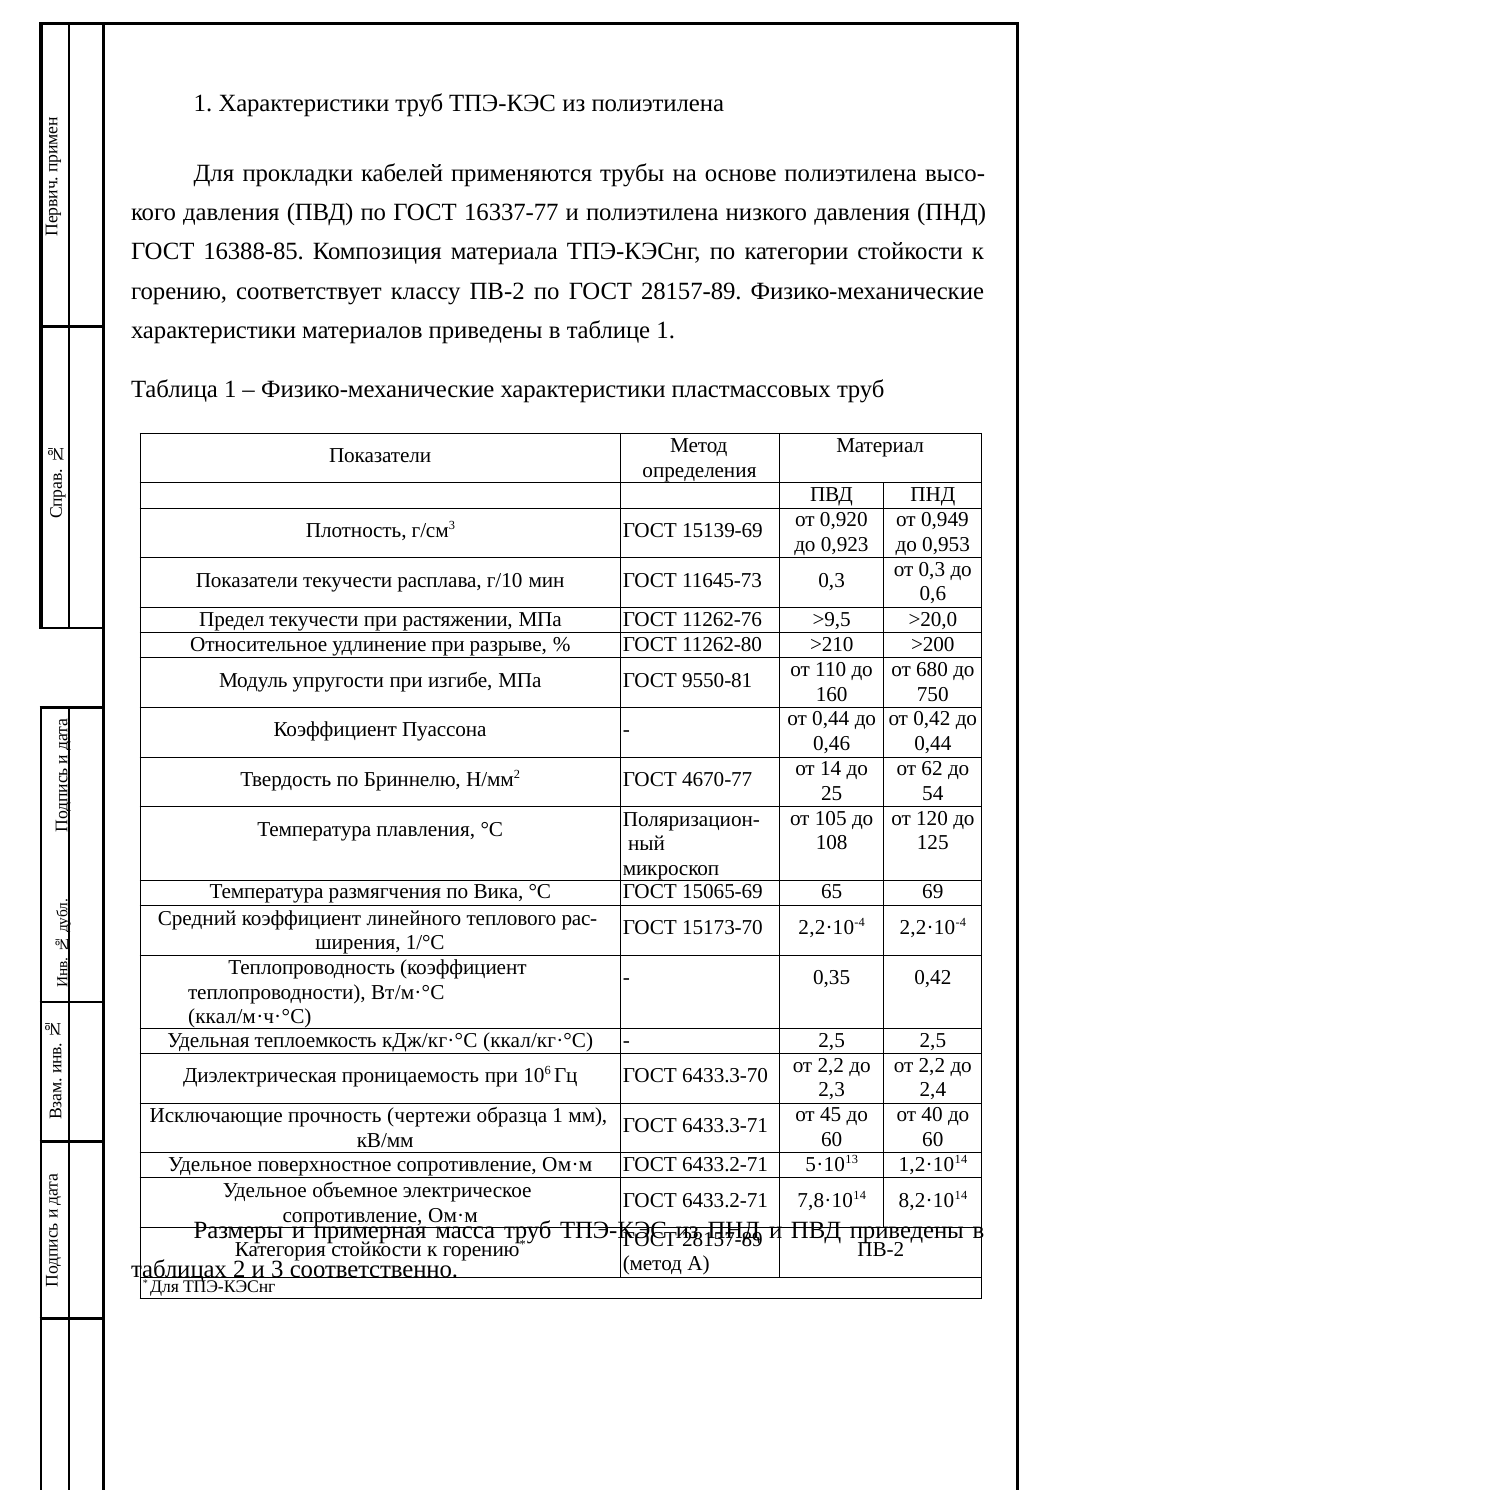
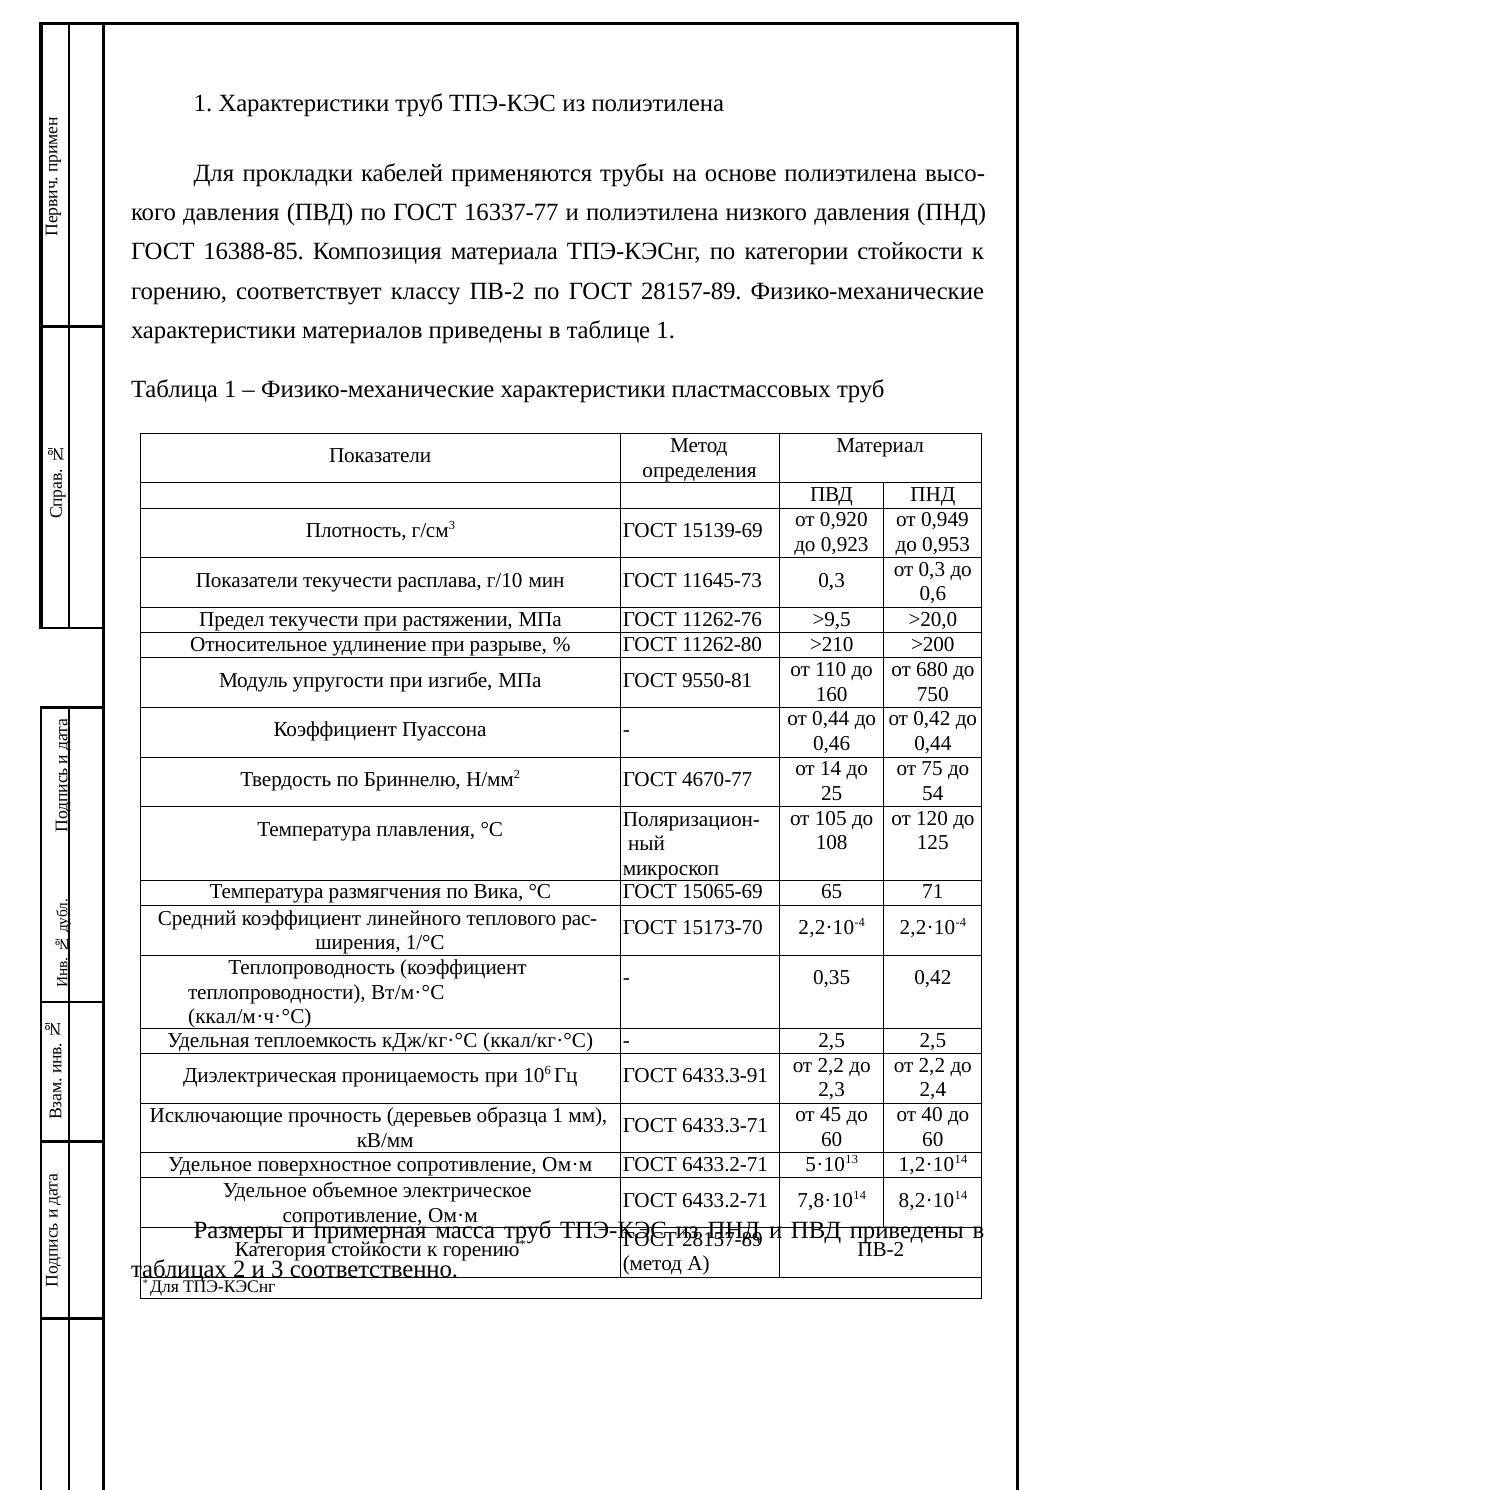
62: 62 -> 75
69: 69 -> 71
6433.3-70: 6433.3-70 -> 6433.3-91
чертежи: чертежи -> деревьев
